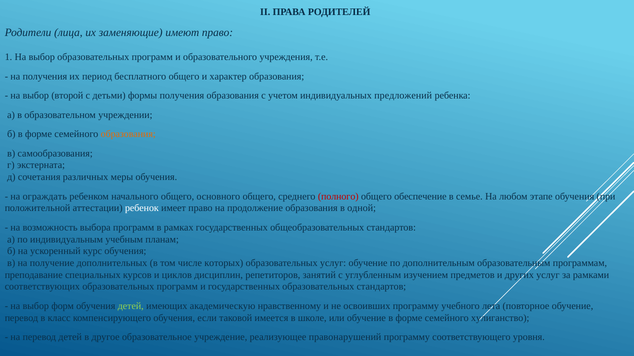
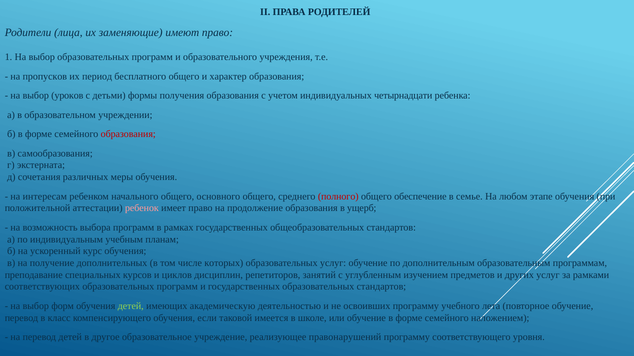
на получения: получения -> пропусков
второй: второй -> уроков
предложений: предложений -> четырнадцати
образования at (128, 134) colour: orange -> red
ограждать: ограждать -> интересам
ребенок colour: white -> pink
одной: одной -> ущерб
нравственному: нравственному -> деятельностью
хулиганство: хулиганство -> наложением
